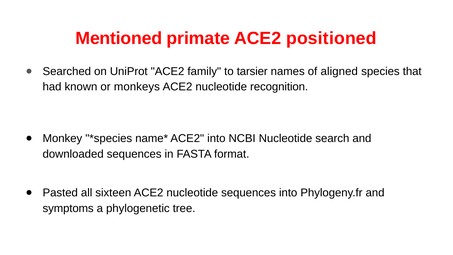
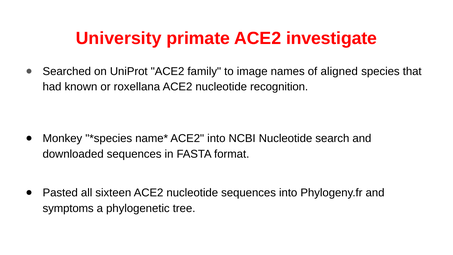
Mentioned: Mentioned -> University
positioned: positioned -> investigate
tarsier: tarsier -> image
monkeys: monkeys -> roxellana
